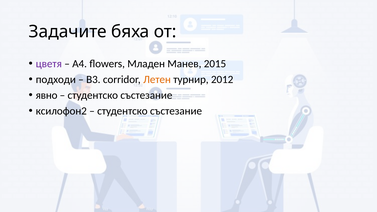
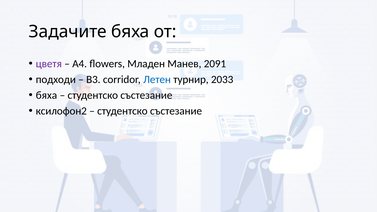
2015: 2015 -> 2091
Летен colour: orange -> blue
2012: 2012 -> 2033
явно at (47, 95): явно -> бяха
